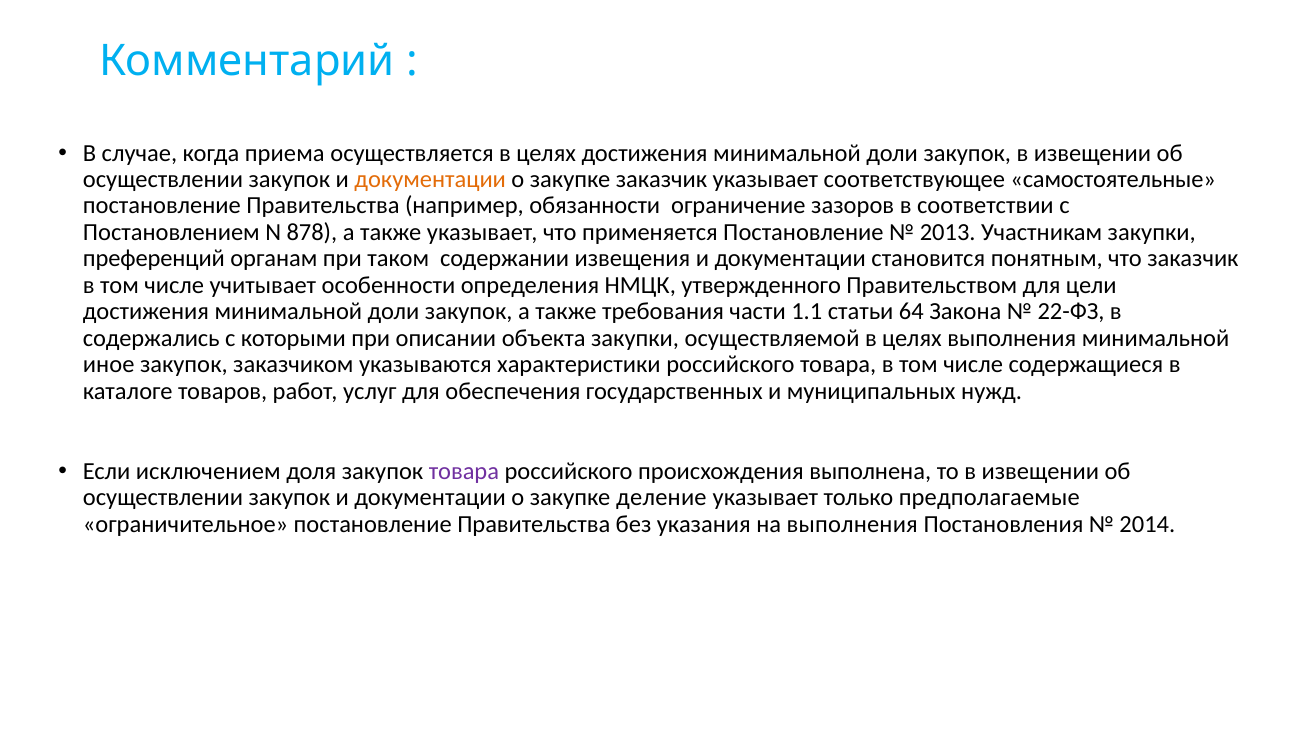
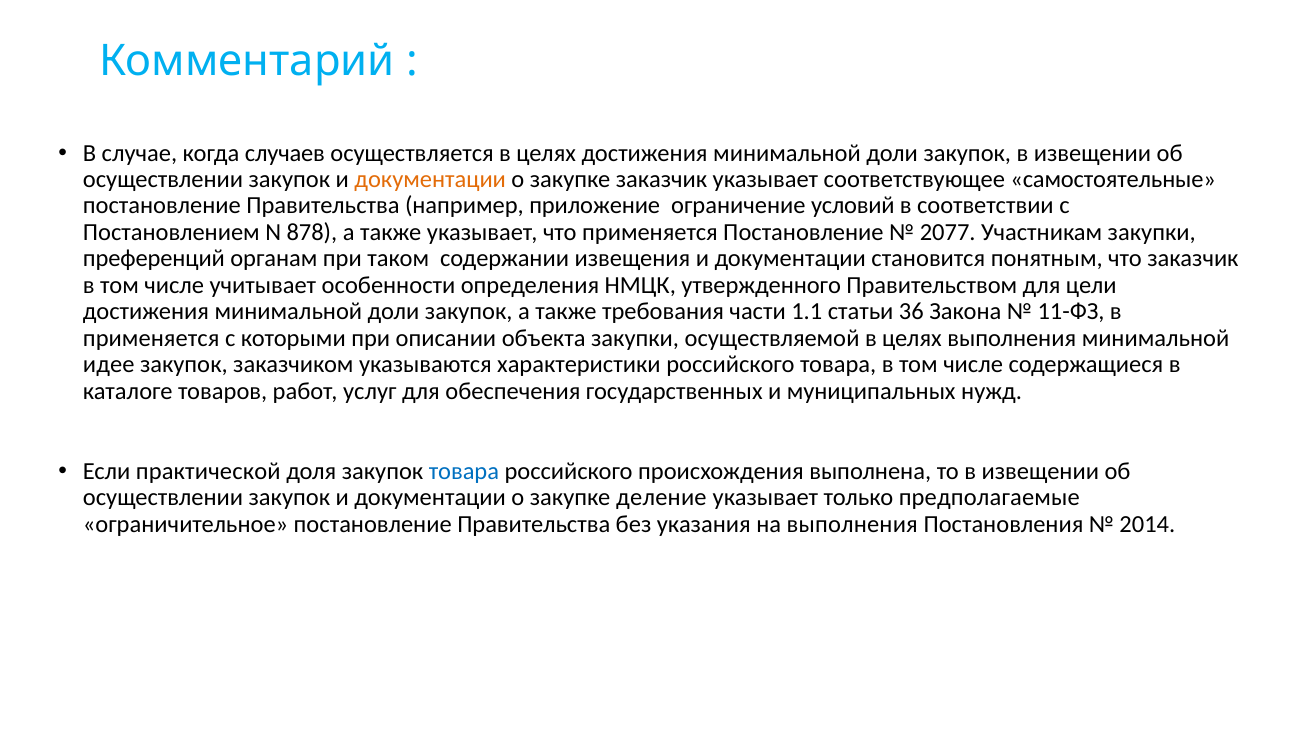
приема: приема -> случаев
обязанности: обязанности -> приложение
зазоров: зазоров -> условий
2013: 2013 -> 2077
64: 64 -> 36
22-ФЗ: 22-ФЗ -> 11-ФЗ
содержались at (151, 338): содержались -> применяется
иное: иное -> идее
исключением: исключением -> практической
товара at (464, 471) colour: purple -> blue
